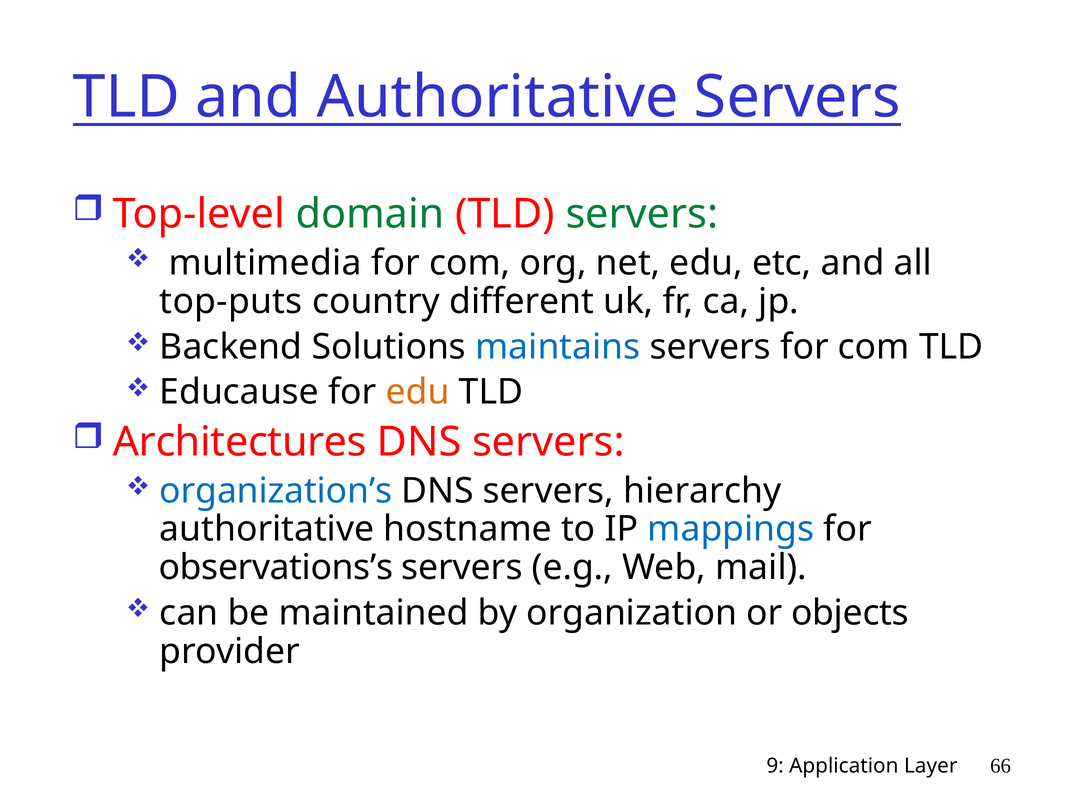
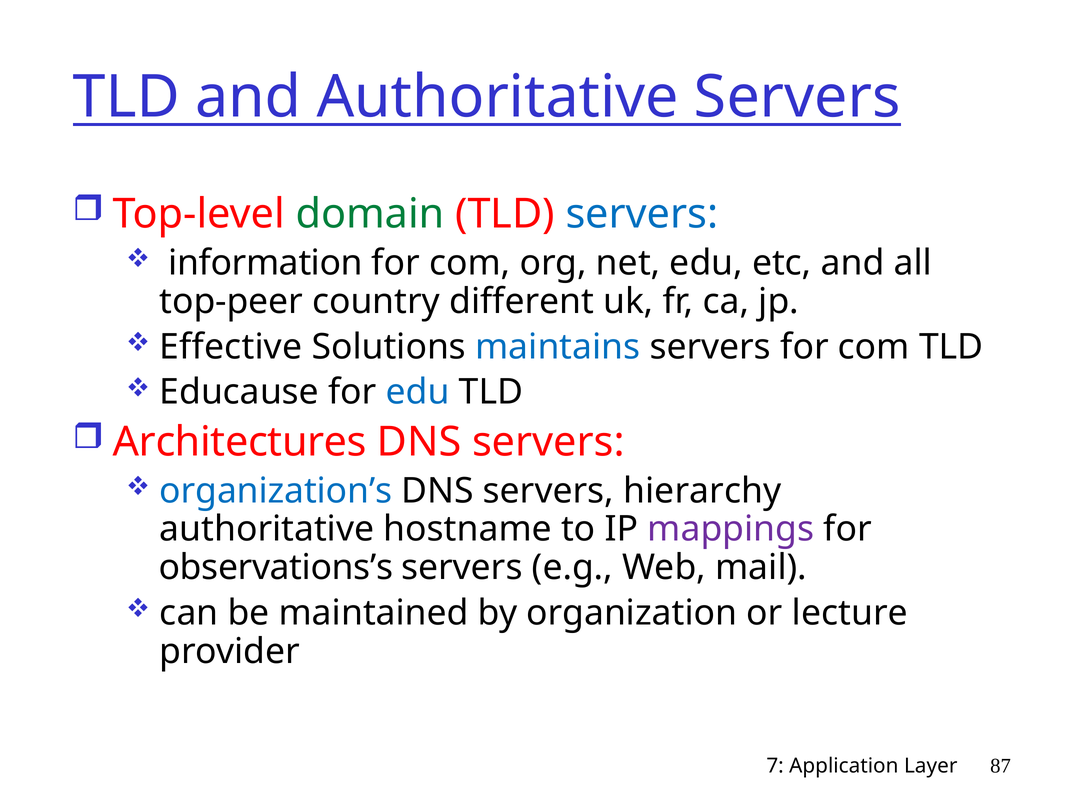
servers at (642, 214) colour: green -> blue
multimedia: multimedia -> information
top-puts: top-puts -> top-peer
Backend: Backend -> Effective
edu at (418, 392) colour: orange -> blue
mappings colour: blue -> purple
objects: objects -> lecture
9: 9 -> 7
66: 66 -> 87
